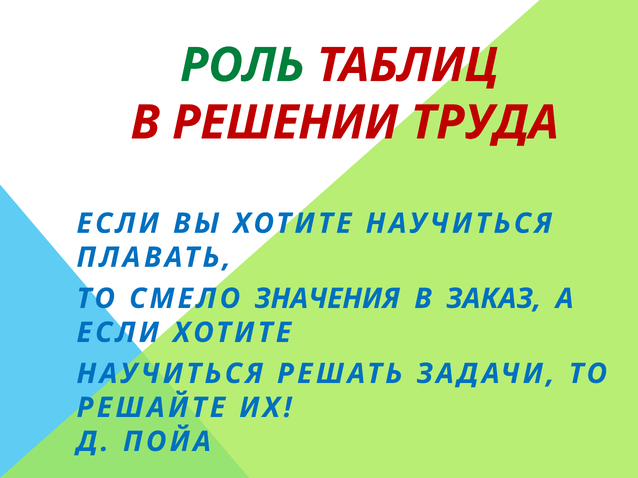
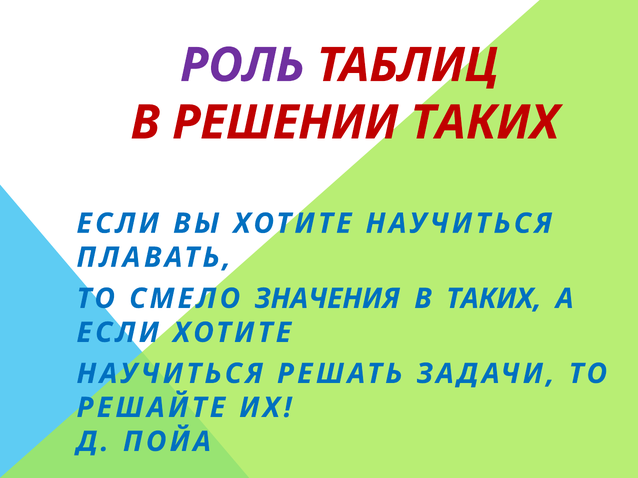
РОЛЬ colour: green -> purple
РЕШЕНИИ ТРУДА: ТРУДА -> ТАКИХ
В ЗАКАЗ: ЗАКАЗ -> ТАКИХ
